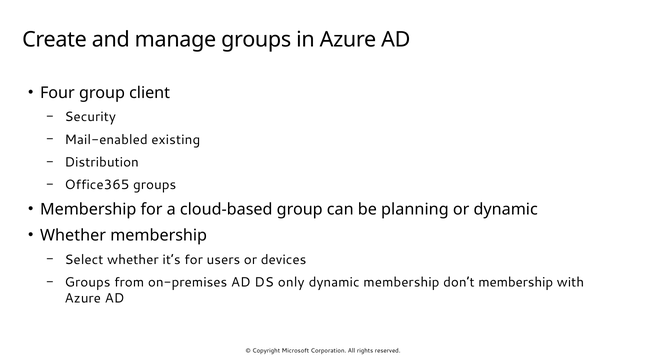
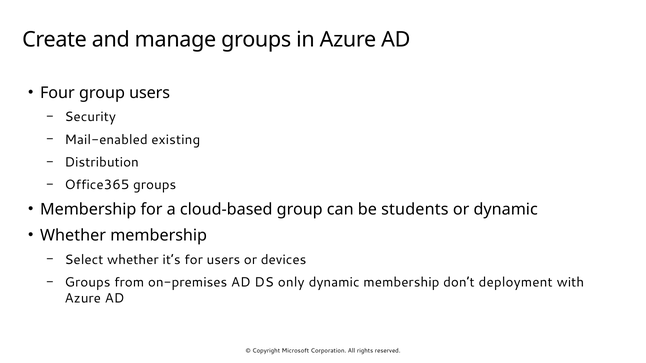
group client: client -> users
planning: planning -> students
don’t membership: membership -> deployment
